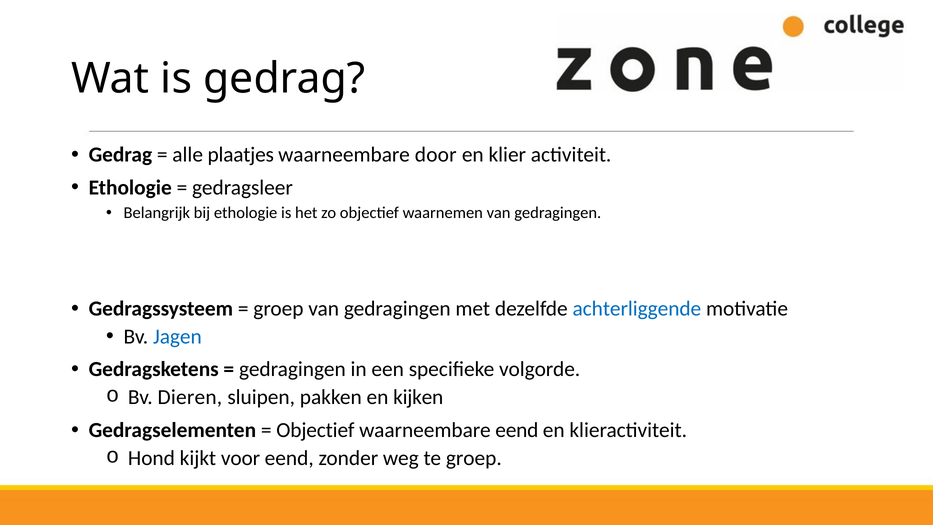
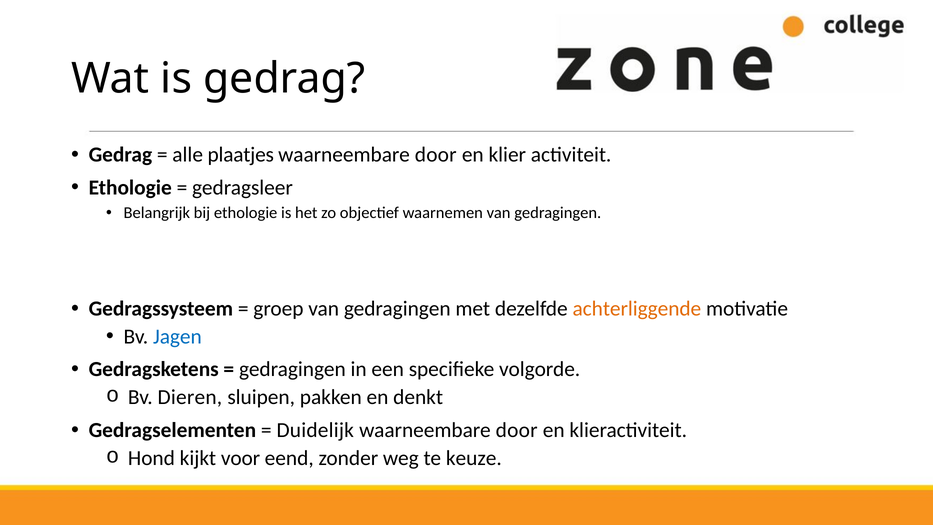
achterliggende colour: blue -> orange
kijken: kijken -> denkt
Objectief at (315, 430): Objectief -> Duidelijk
eend at (517, 430): eend -> door
te groep: groep -> keuze
